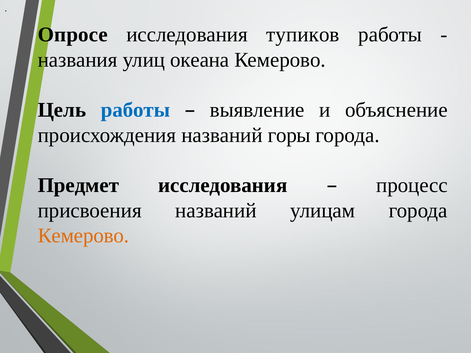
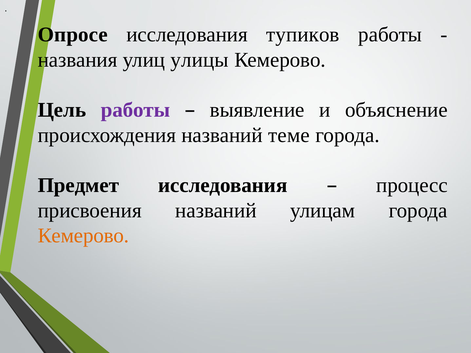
океана: океана -> улицы
работы at (135, 110) colour: blue -> purple
горы: горы -> теме
